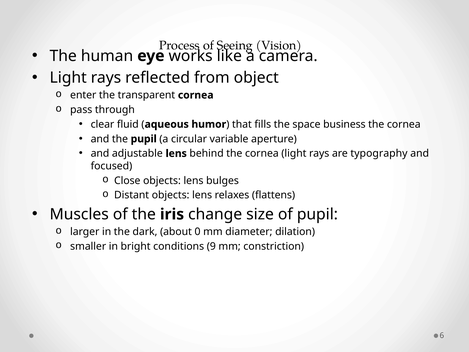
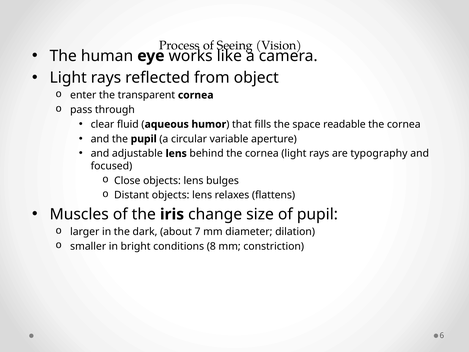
business: business -> readable
0: 0 -> 7
9: 9 -> 8
